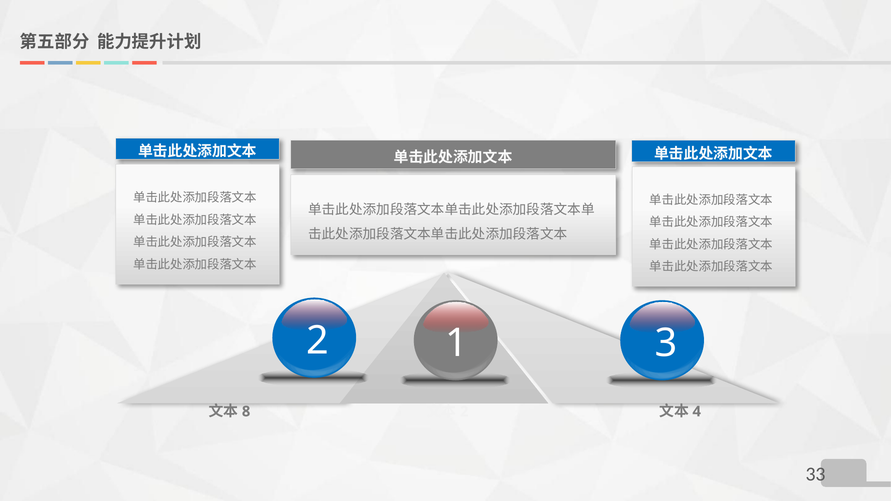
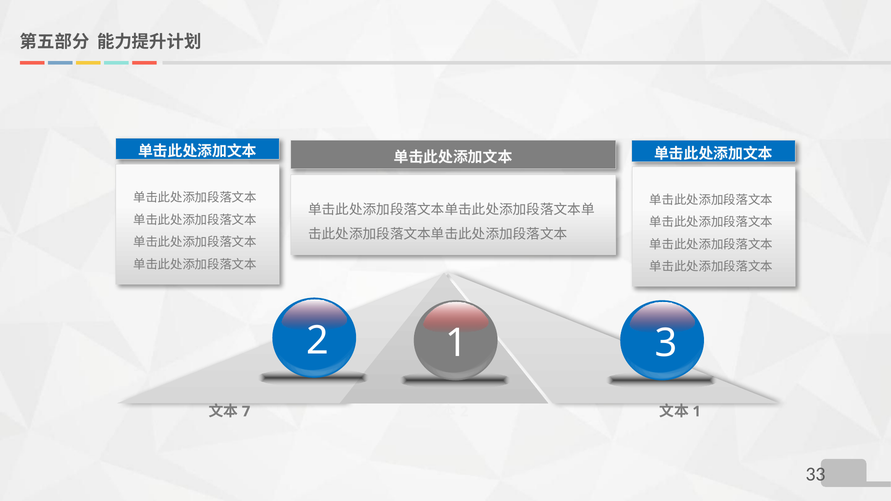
8: 8 -> 7
4 at (697, 412): 4 -> 1
